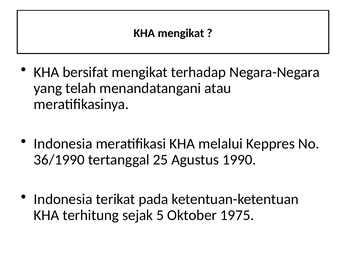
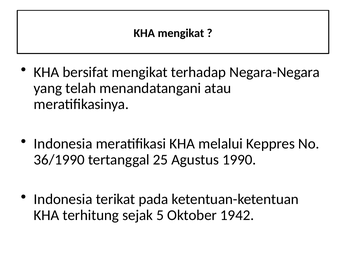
1975: 1975 -> 1942
